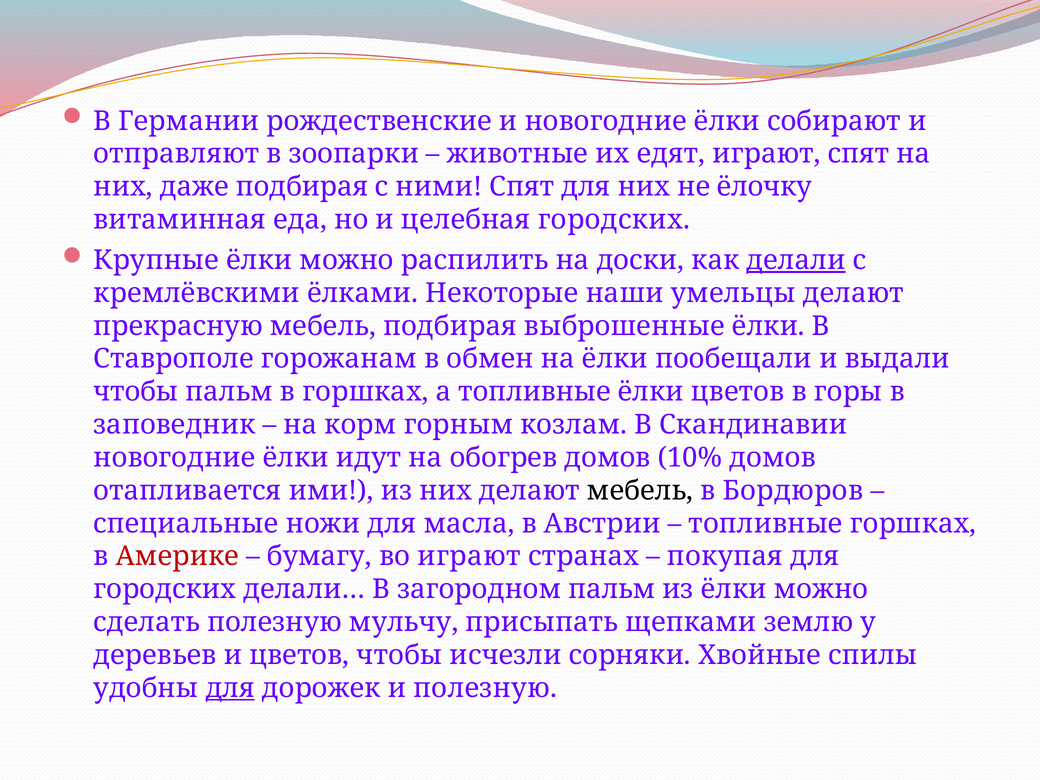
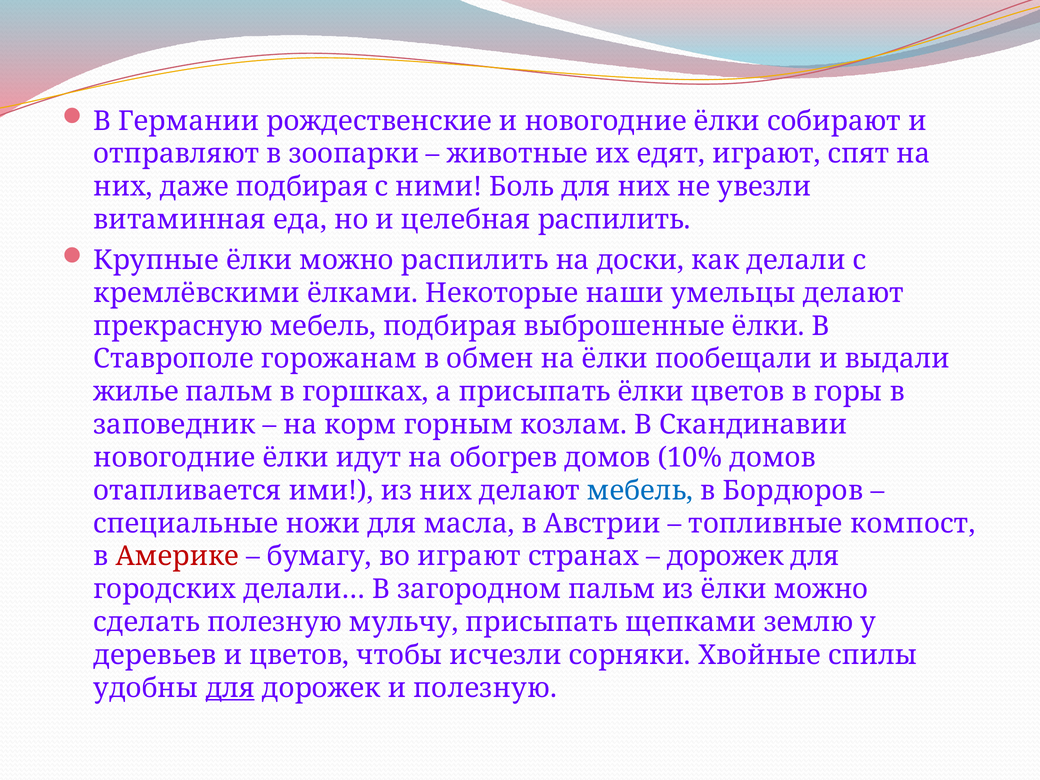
ними Спят: Спят -> Боль
ёлочку: ёлочку -> увезли
целебная городских: городских -> распилить
делали underline: present -> none
чтобы at (136, 392): чтобы -> жилье
а топливные: топливные -> присыпать
мебель at (640, 491) colour: black -> blue
топливные горшках: горшках -> компост
покупая at (725, 556): покупая -> дорожек
